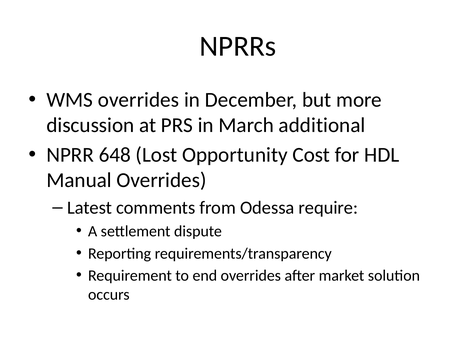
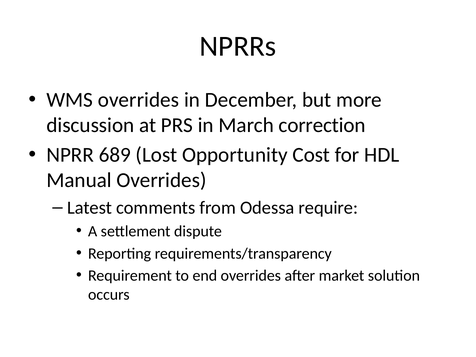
additional: additional -> correction
648: 648 -> 689
